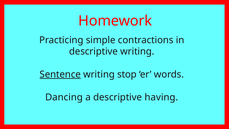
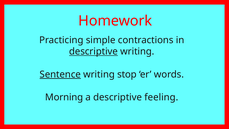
descriptive at (93, 51) underline: none -> present
Dancing: Dancing -> Morning
having: having -> feeling
